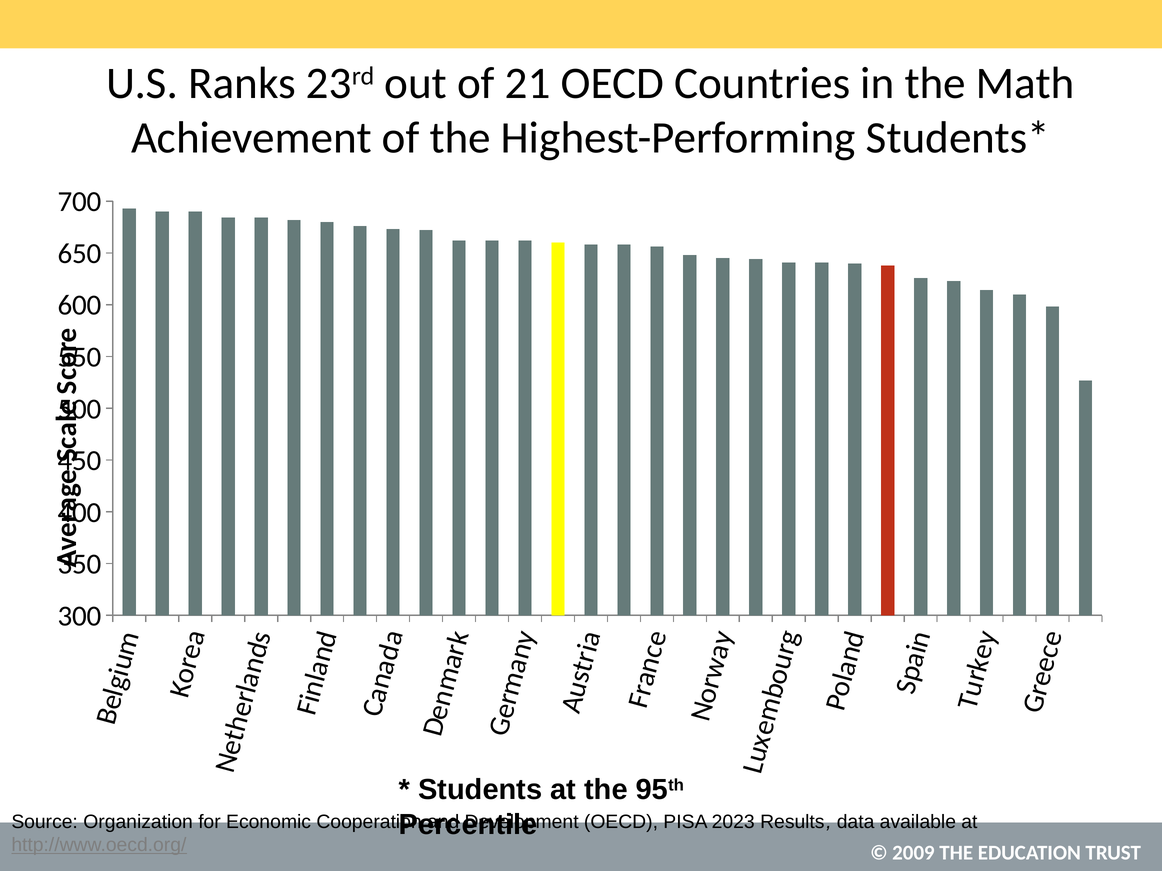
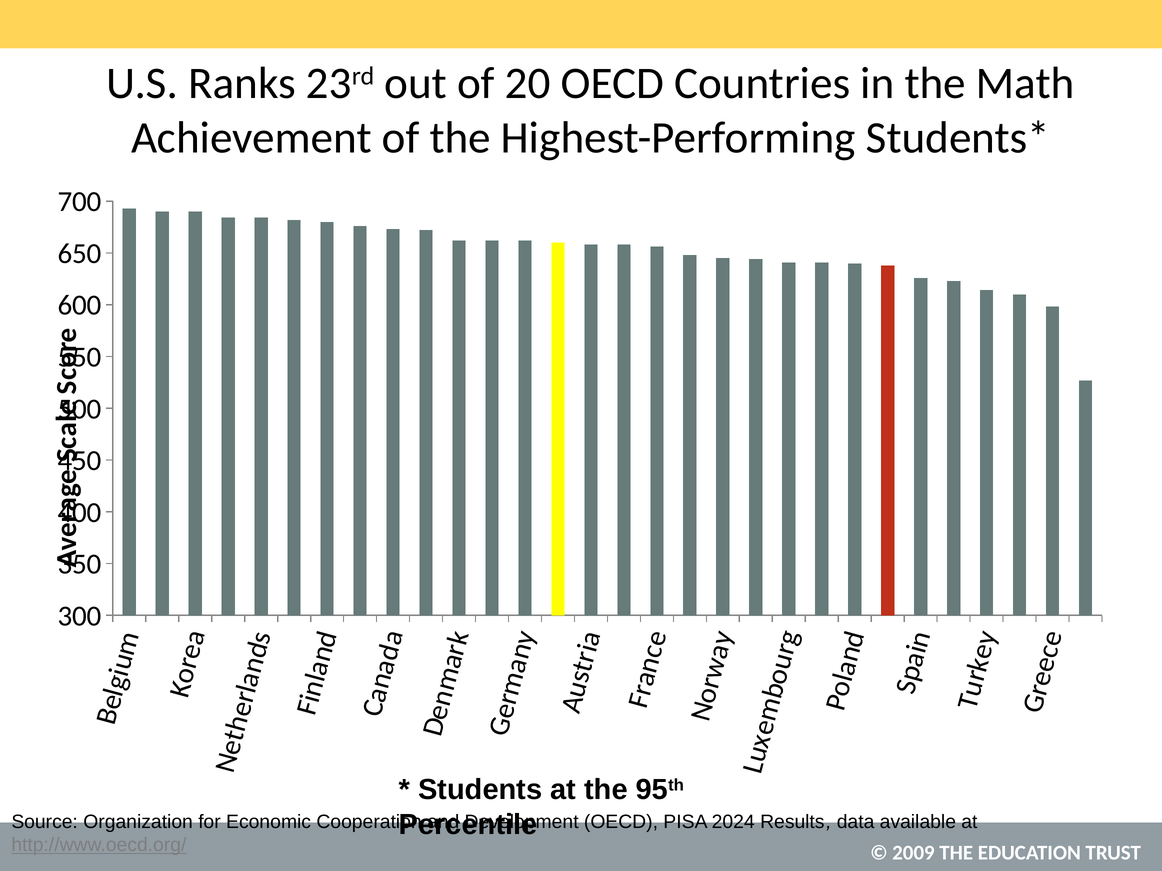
21: 21 -> 20
2023: 2023 -> 2024
